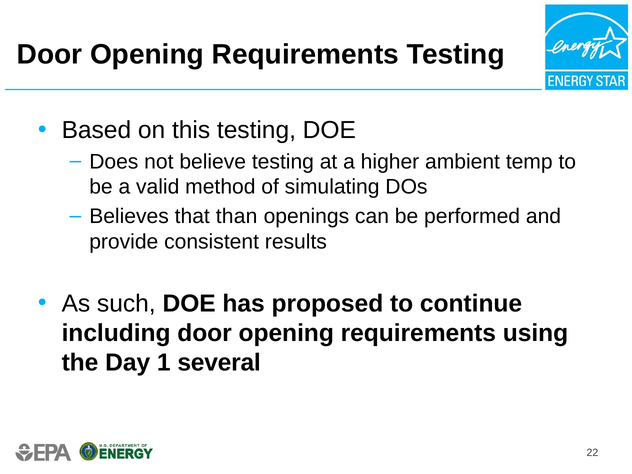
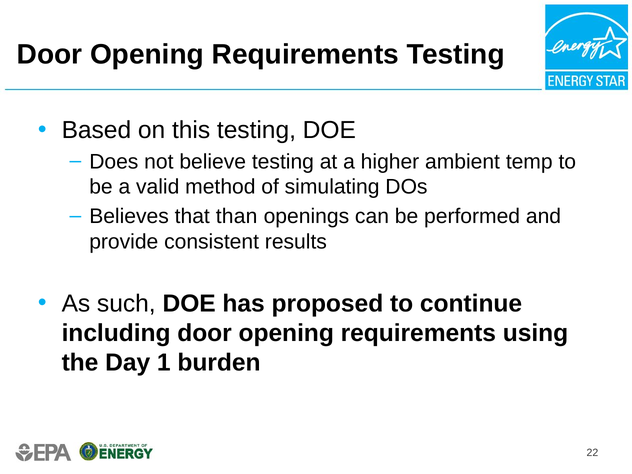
several: several -> burden
